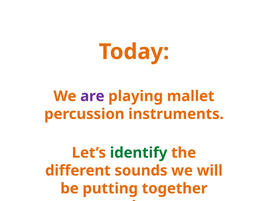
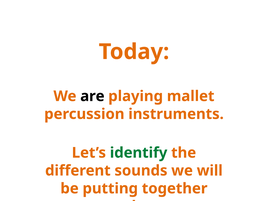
are colour: purple -> black
